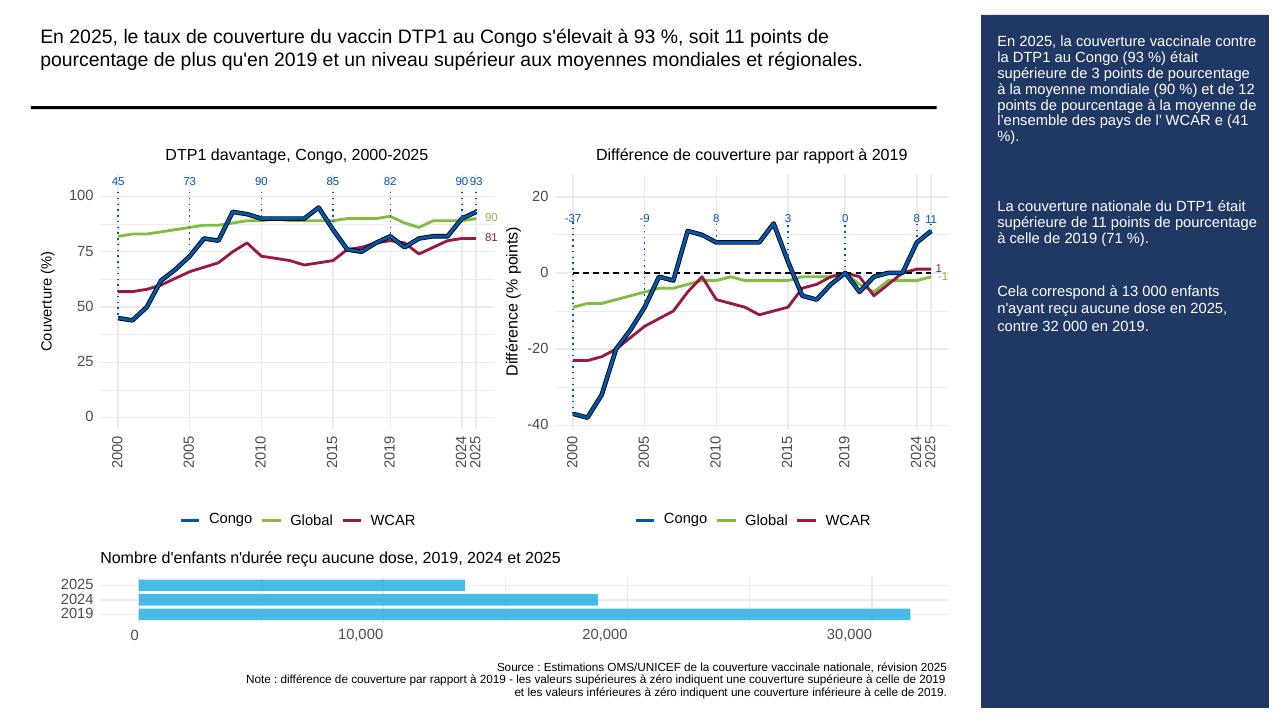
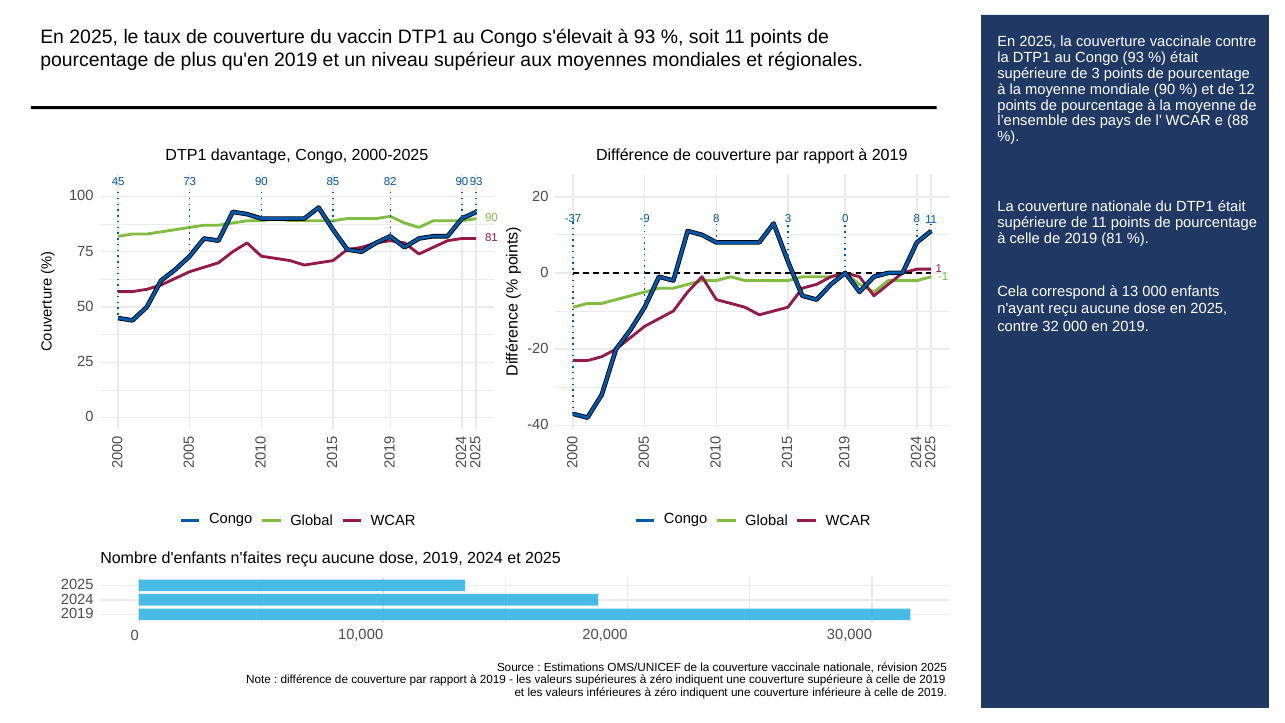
41: 41 -> 88
2019 71: 71 -> 81
n'durée: n'durée -> n'faites
